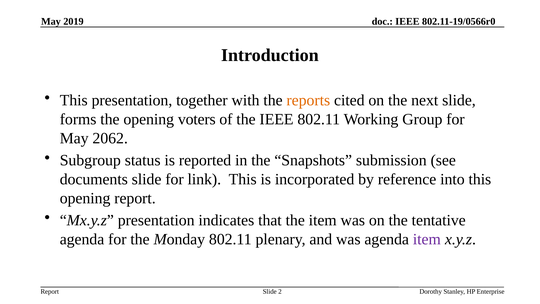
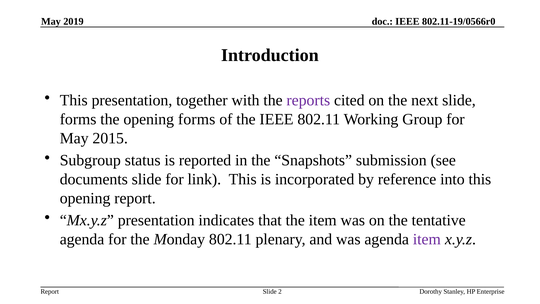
reports colour: orange -> purple
opening voters: voters -> forms
2062: 2062 -> 2015
